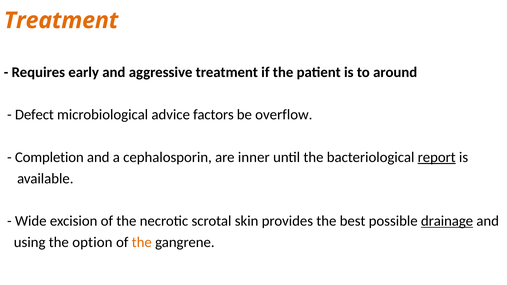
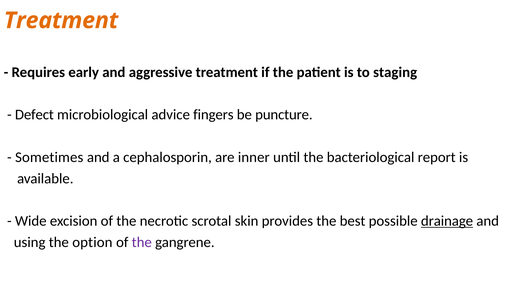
around: around -> staging
factors: factors -> fingers
overflow: overflow -> puncture
Completion: Completion -> Sometimes
report underline: present -> none
the at (142, 242) colour: orange -> purple
